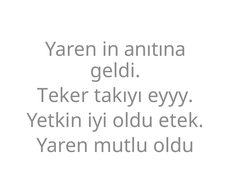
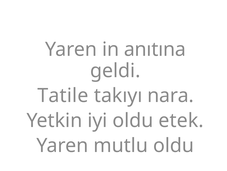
Teker: Teker -> Tatile
eyyy: eyyy -> nara
